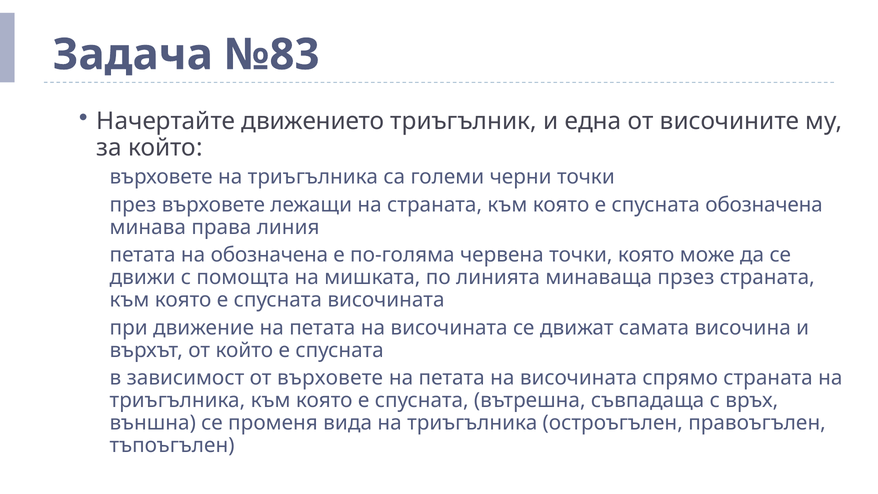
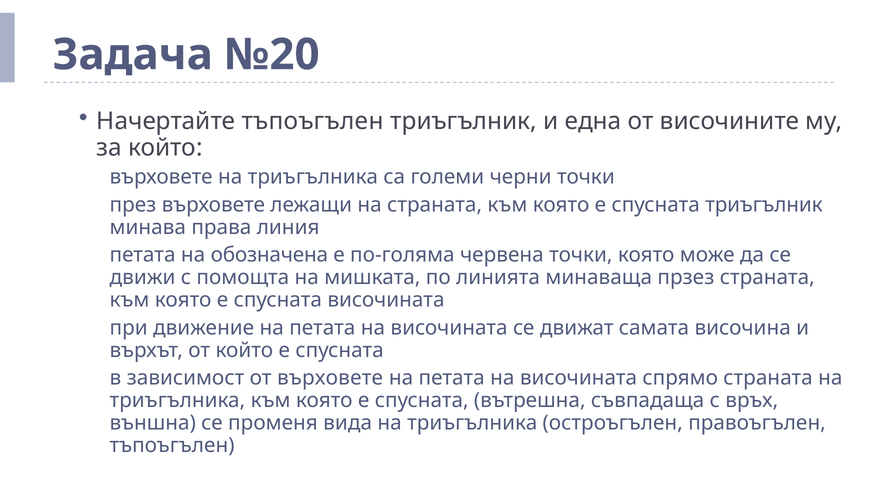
№83: №83 -> №20
Начертайте движението: движението -> тъпоъгълен
спусната обозначена: обозначена -> триъгълник
